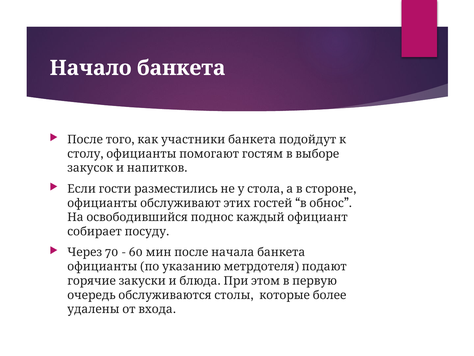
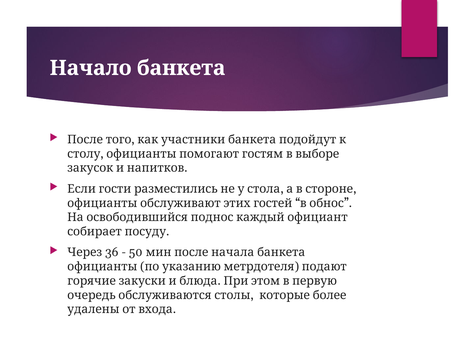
70: 70 -> 36
60: 60 -> 50
